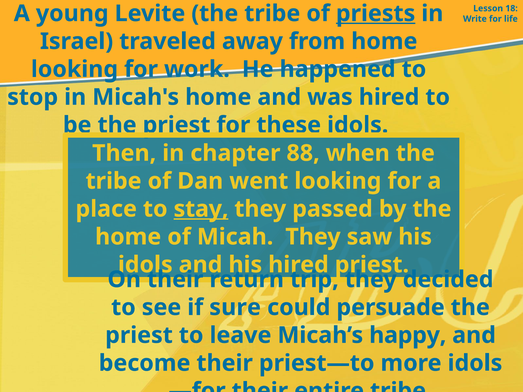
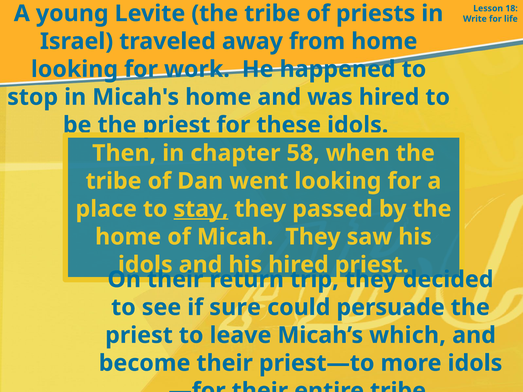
priests underline: present -> none
88: 88 -> 58
happy: happy -> which
